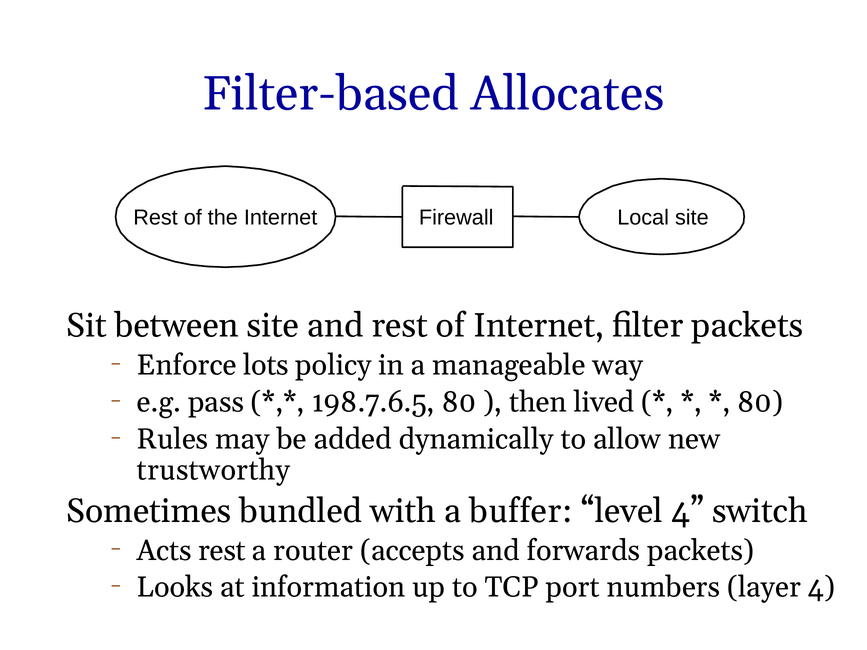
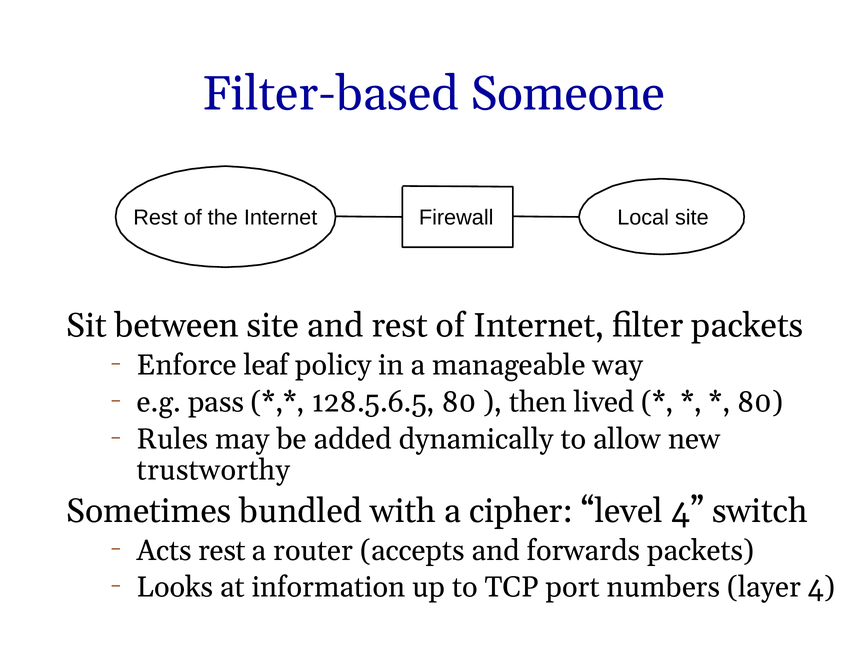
Allocates: Allocates -> Someone
lots: lots -> leaf
198.7.6.5: 198.7.6.5 -> 128.5.6.5
buffer: buffer -> cipher
